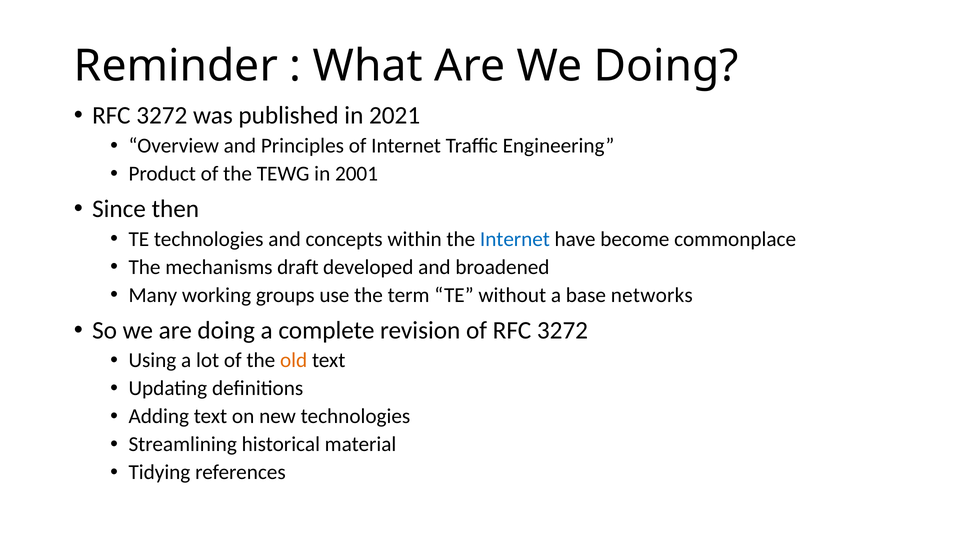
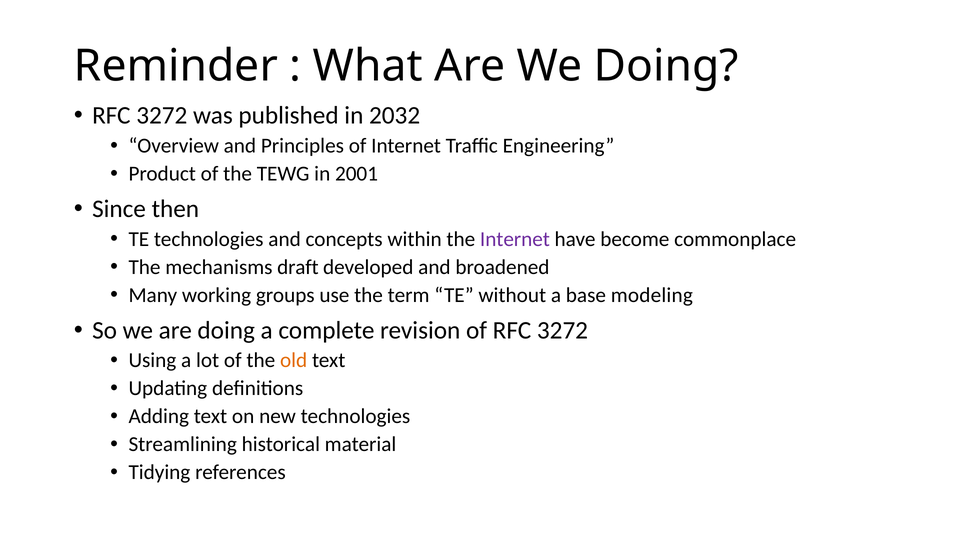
2021: 2021 -> 2032
Internet at (515, 239) colour: blue -> purple
networks: networks -> modeling
